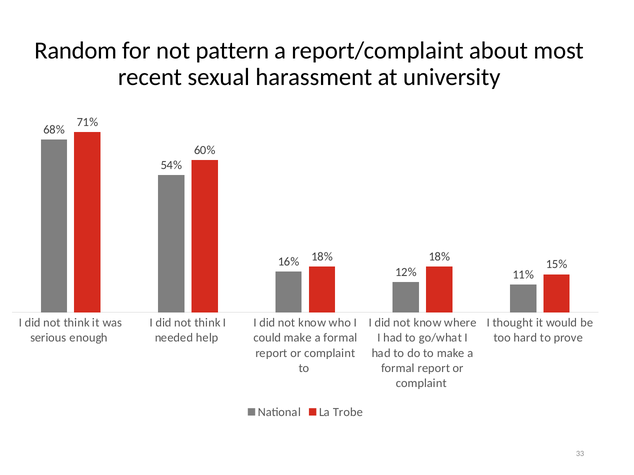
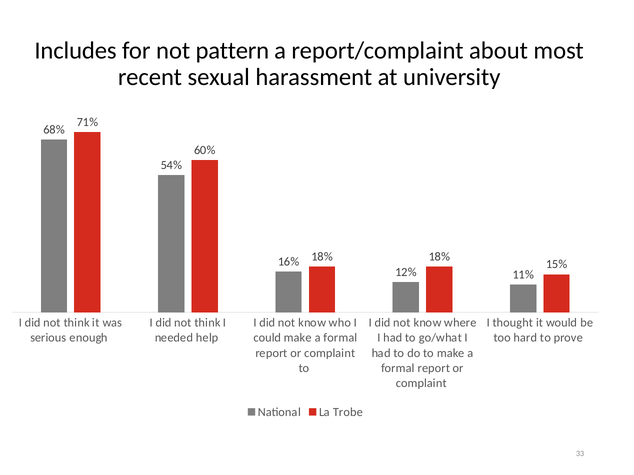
Random: Random -> Includes
